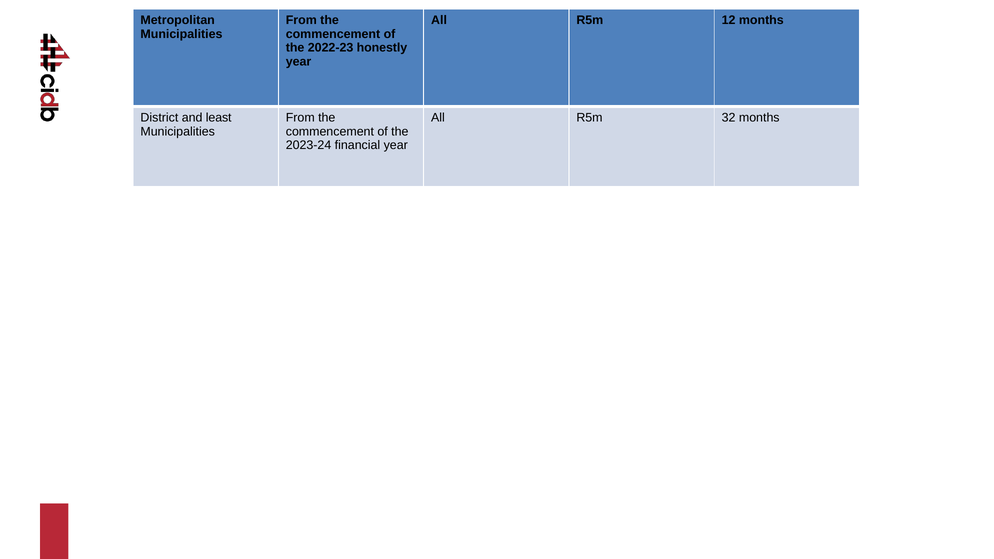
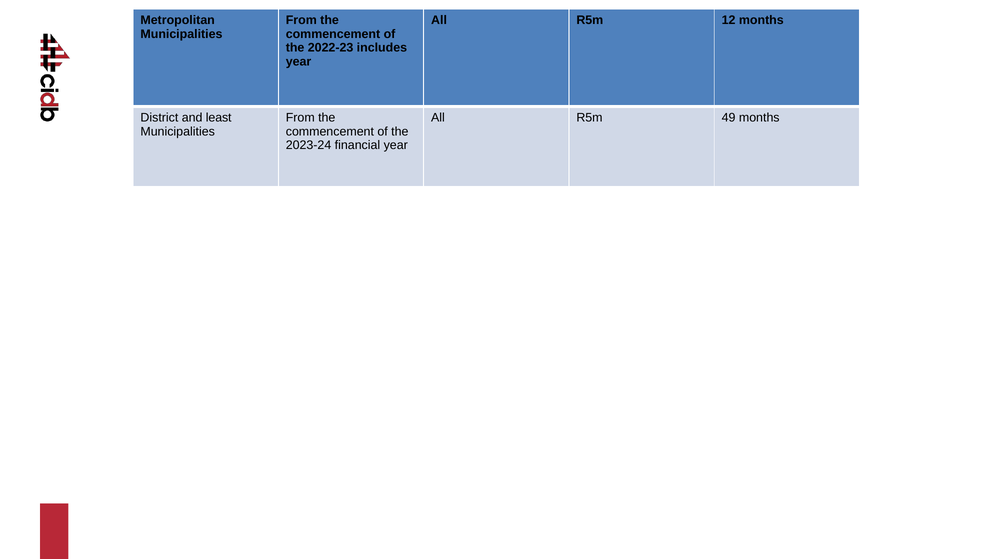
honestly: honestly -> includes
32: 32 -> 49
